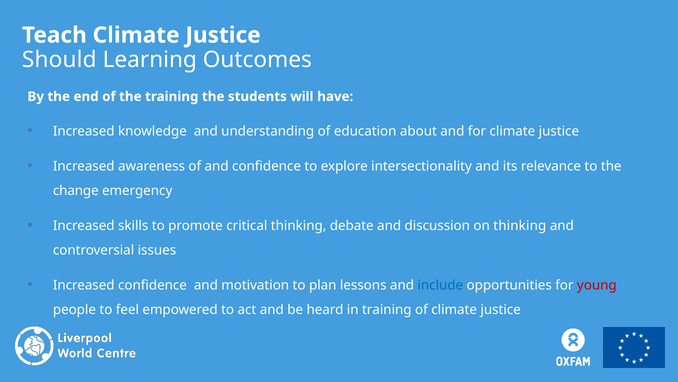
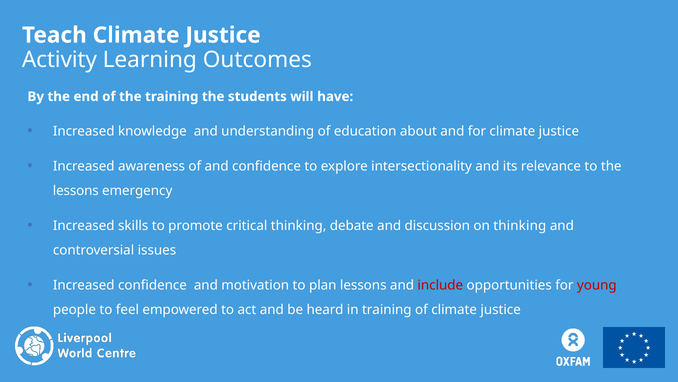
Should: Should -> Activity
change at (76, 191): change -> lessons
include colour: blue -> red
